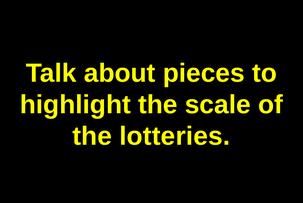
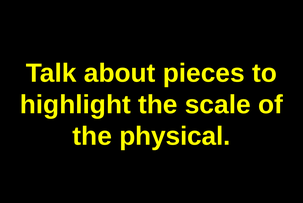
lotteries: lotteries -> physical
